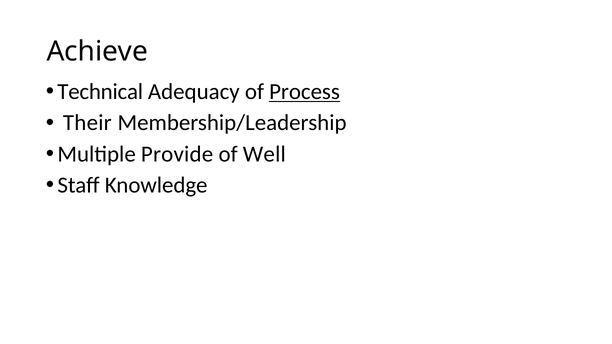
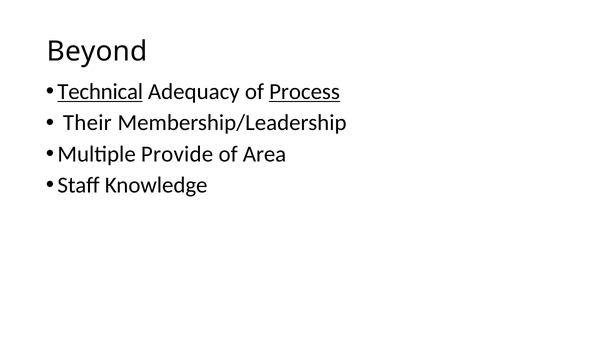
Achieve: Achieve -> Beyond
Technical underline: none -> present
Well: Well -> Area
